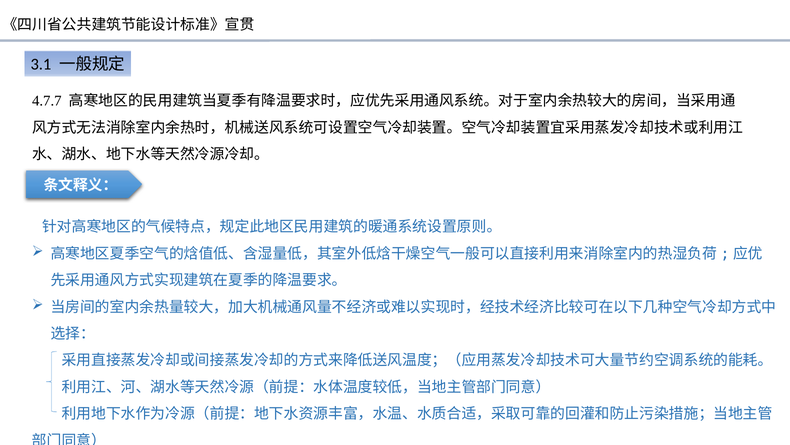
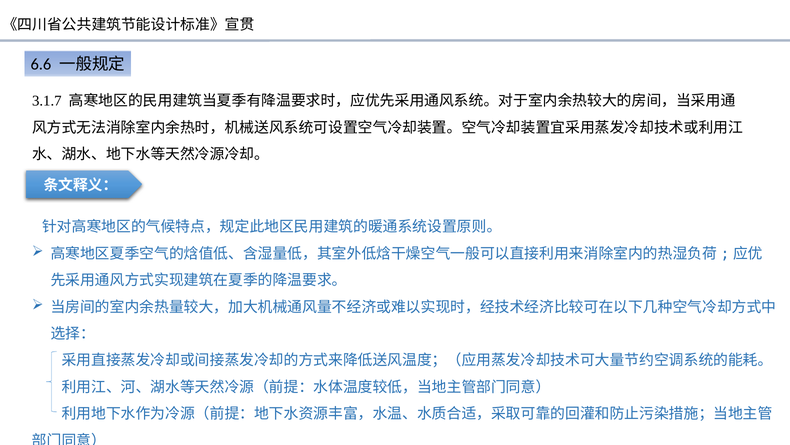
3.1: 3.1 -> 6.6
4.7.7: 4.7.7 -> 3.1.7
